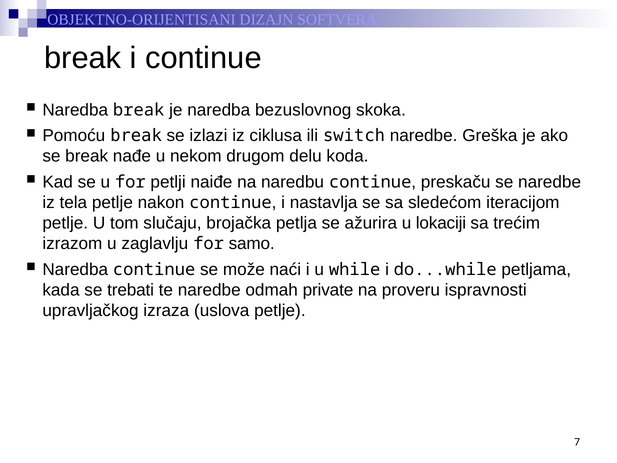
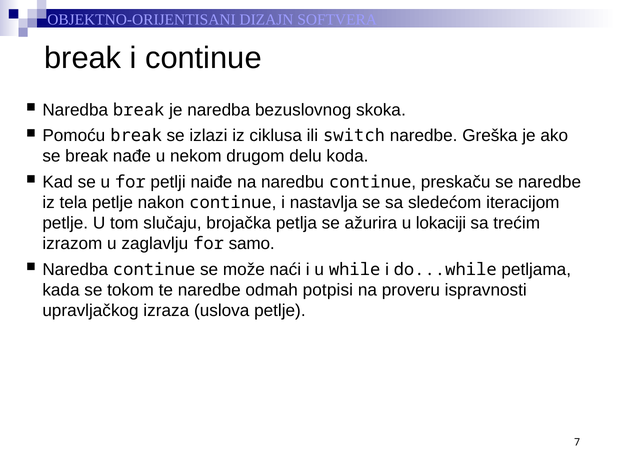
trebati: trebati -> tokom
private: private -> potpisi
